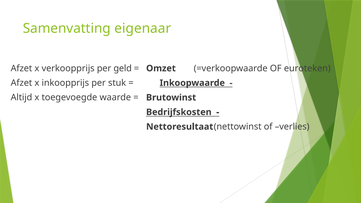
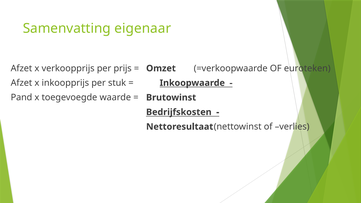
geld: geld -> prijs
Altijd: Altijd -> Pand
